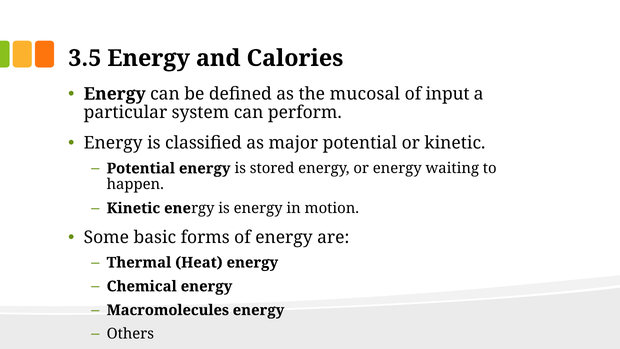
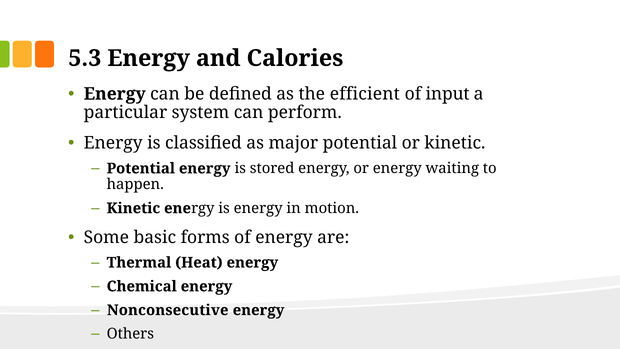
3.5: 3.5 -> 5.3
mucosal: mucosal -> efficient
Macromolecules: Macromolecules -> Nonconsecutive
